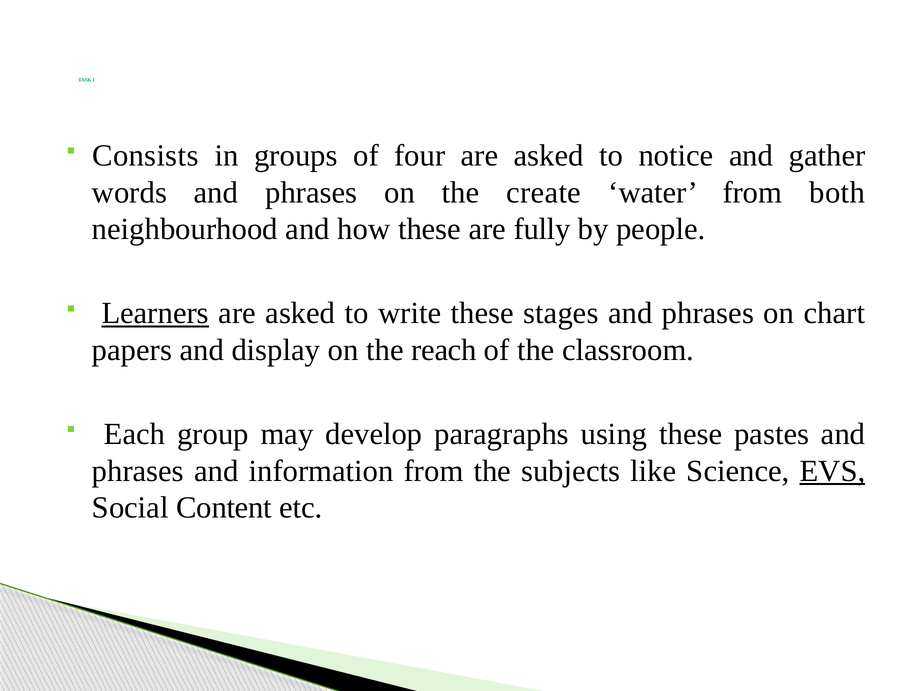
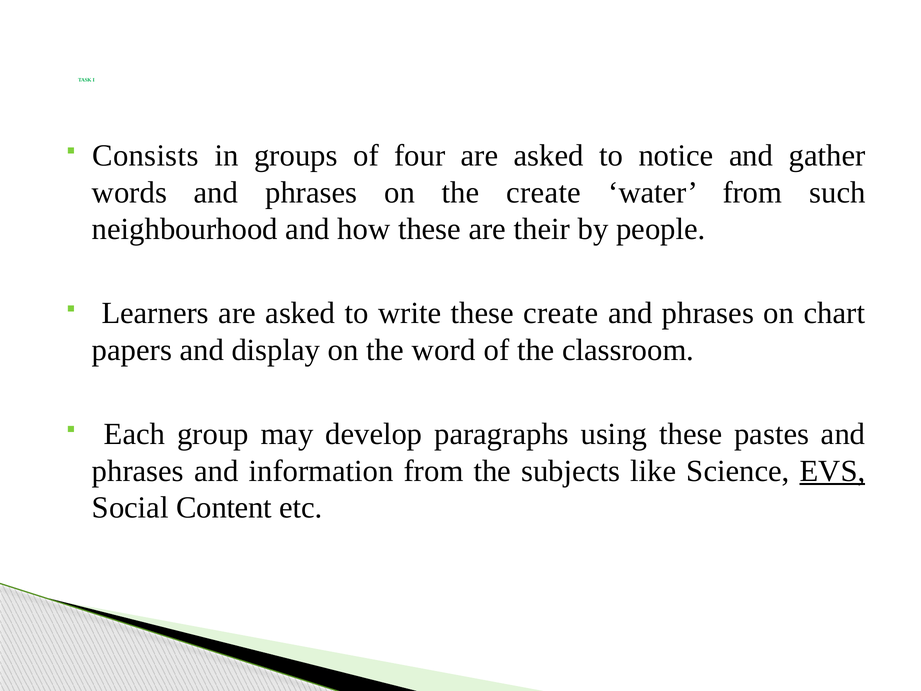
both: both -> such
fully: fully -> their
Learners underline: present -> none
these stages: stages -> create
reach: reach -> word
